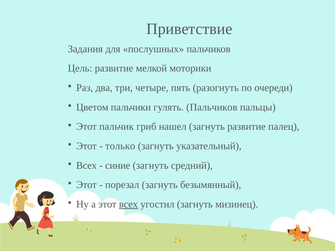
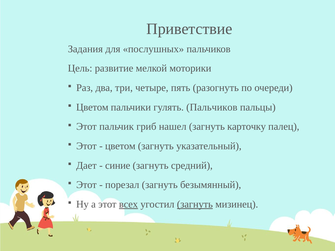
загнуть развитие: развитие -> карточку
только at (120, 146): только -> цветом
Всех at (87, 166): Всех -> Дает
загнуть at (195, 204) underline: none -> present
